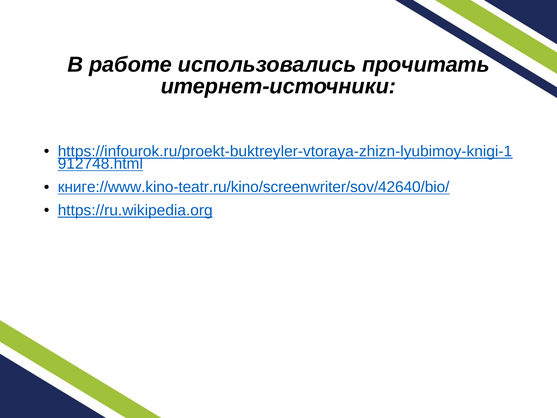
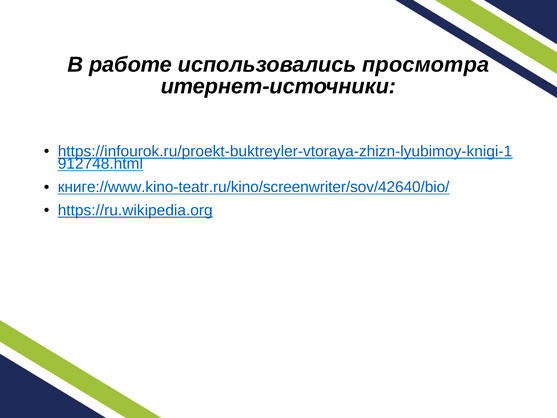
прочитать: прочитать -> просмотра
